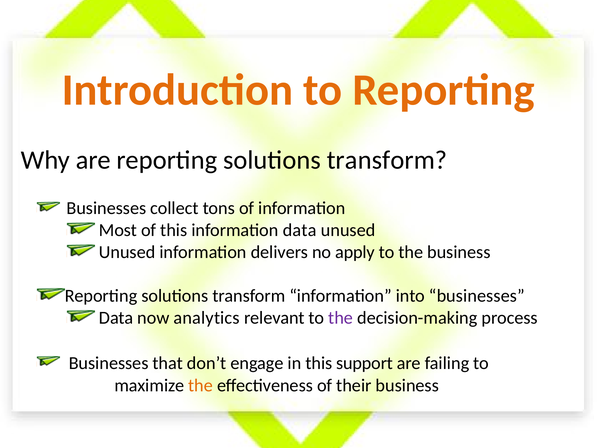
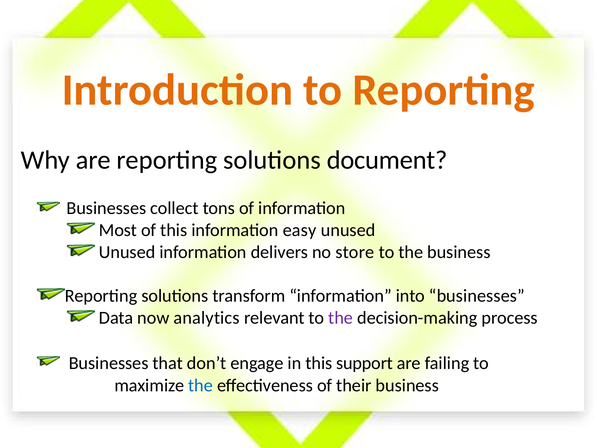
are reporting solutions transform: transform -> document
information data: data -> easy
apply: apply -> store
the at (201, 385) colour: orange -> blue
